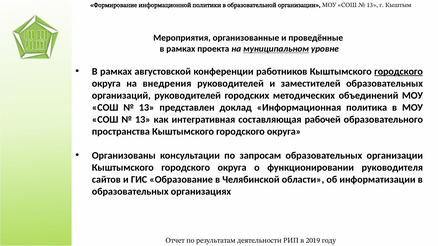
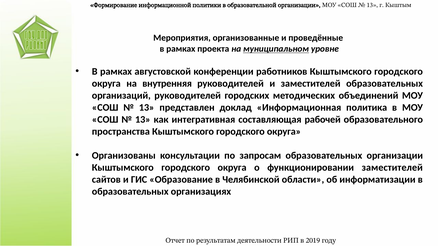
городского at (399, 72) underline: present -> none
внедрения: внедрения -> внутренняя
функционировании руководителя: руководителя -> заместителей
